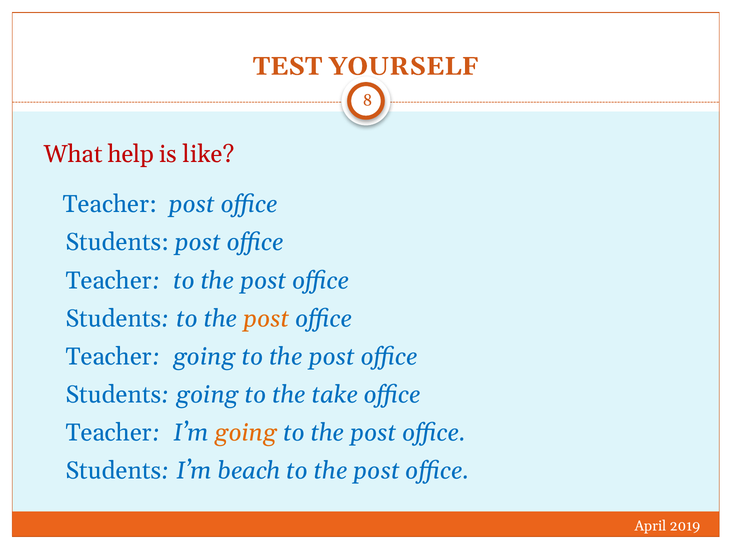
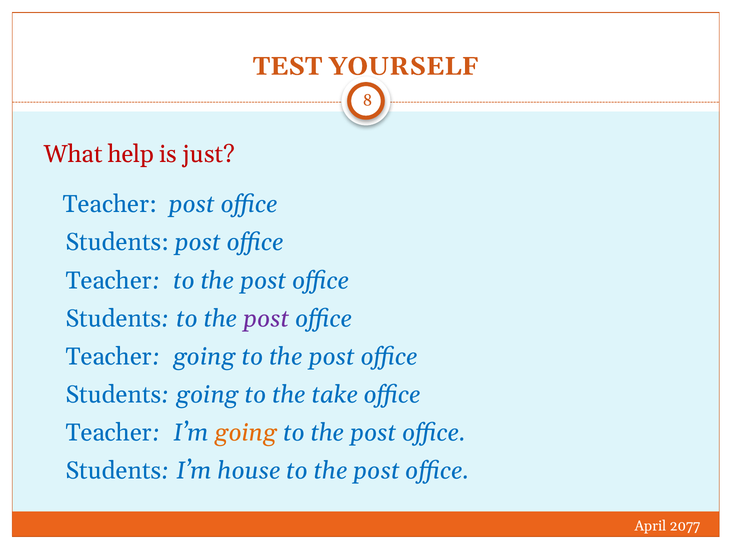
like: like -> just
post at (266, 319) colour: orange -> purple
beach: beach -> house
2019: 2019 -> 2077
